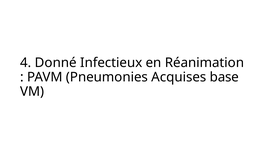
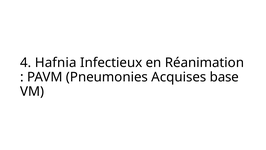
Donné: Donné -> Hafnia
